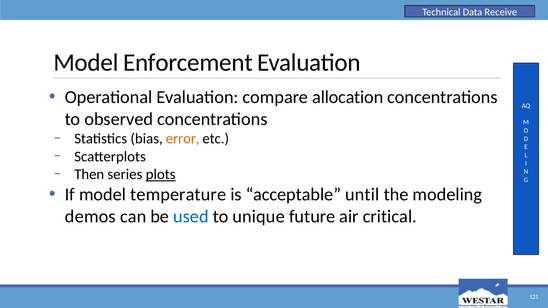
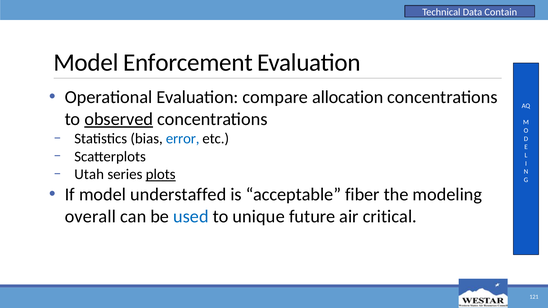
Receive: Receive -> Contain
observed underline: none -> present
error colour: orange -> blue
Then: Then -> Utah
temperature: temperature -> understaffed
until: until -> fiber
demos: demos -> overall
